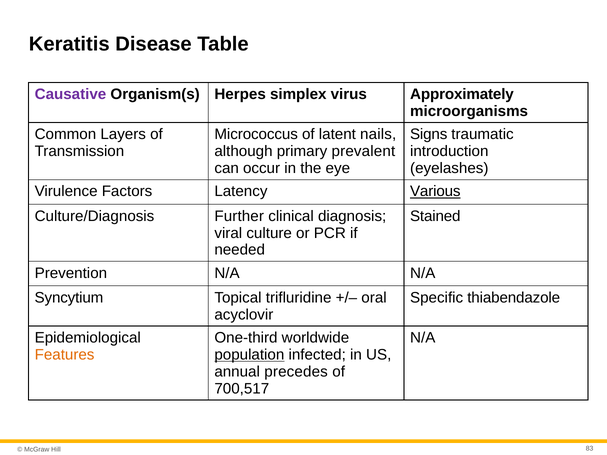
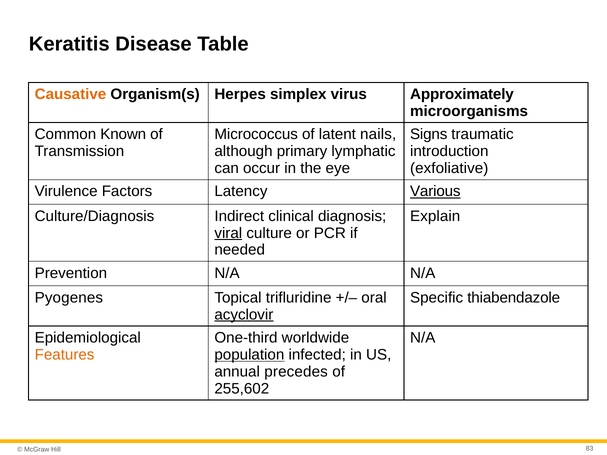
Causative colour: purple -> orange
Layers: Layers -> Known
prevalent: prevalent -> lymphatic
eyelashes: eyelashes -> exfoliative
Further: Further -> Indirect
Stained: Stained -> Explain
viral underline: none -> present
Syncytium: Syncytium -> Pyogenes
acyclovir underline: none -> present
700,517: 700,517 -> 255,602
